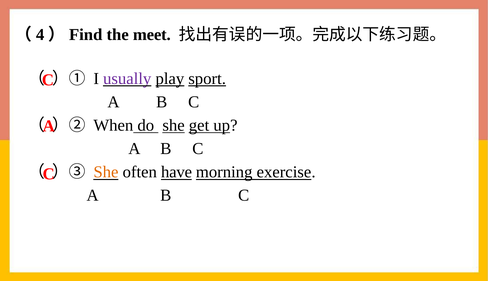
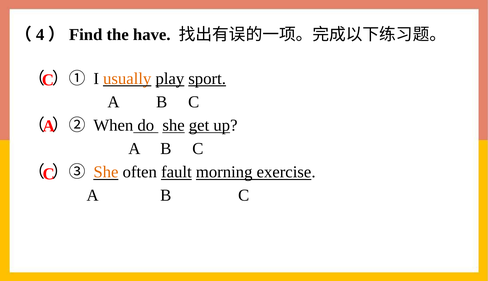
meet: meet -> have
usually colour: purple -> orange
have: have -> fault
